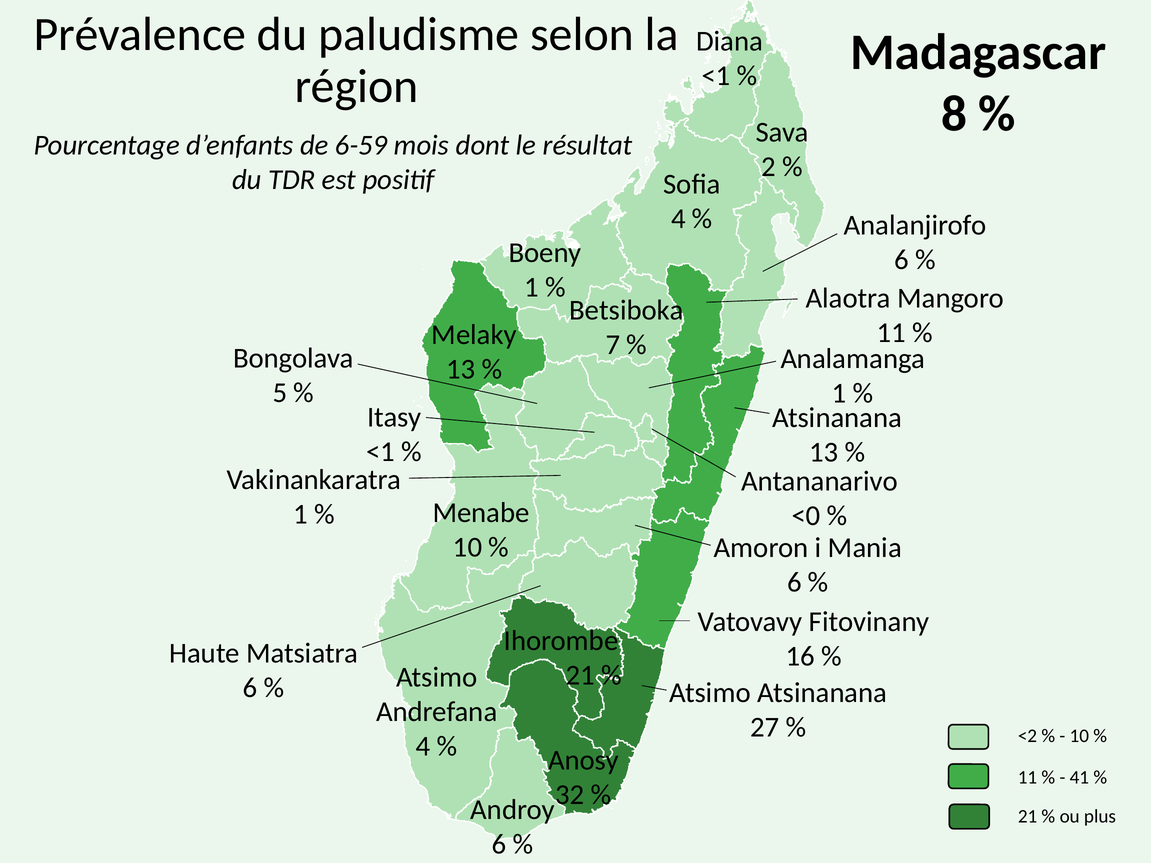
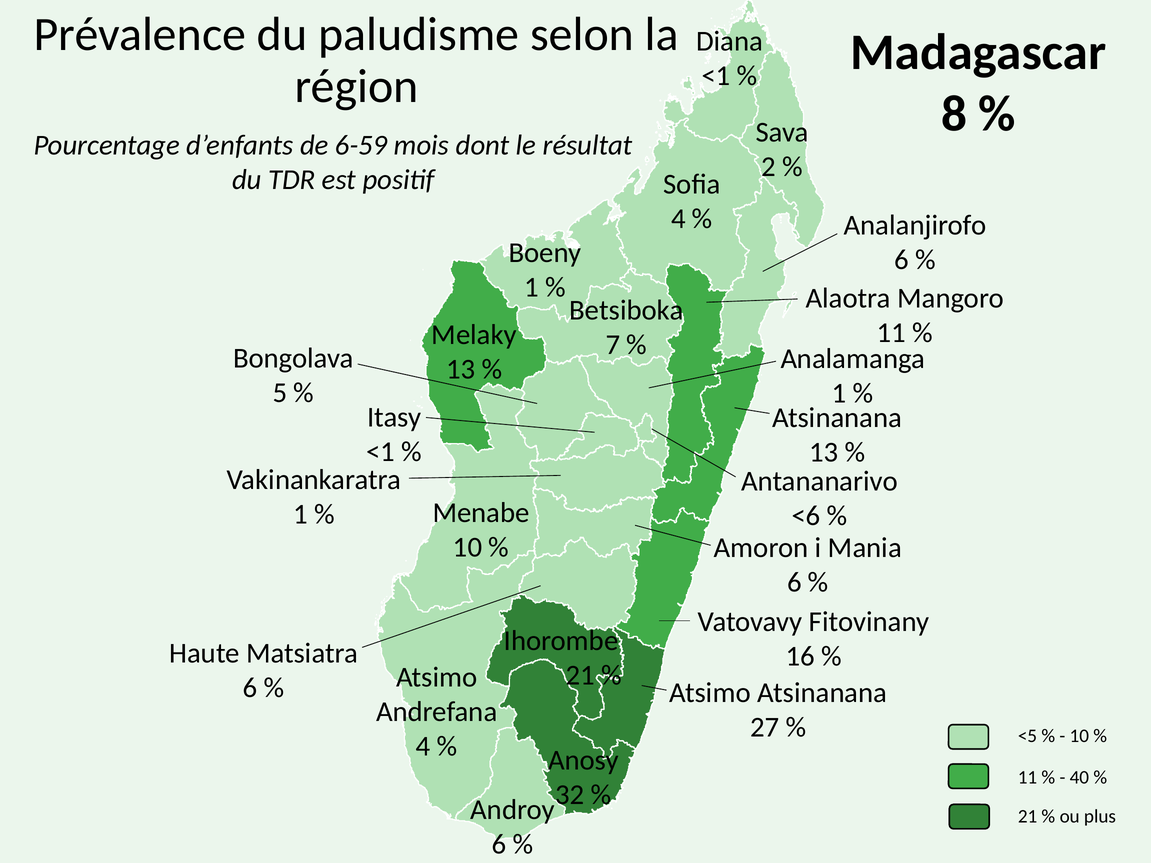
<0: <0 -> <6
<2: <2 -> <5
41: 41 -> 40
